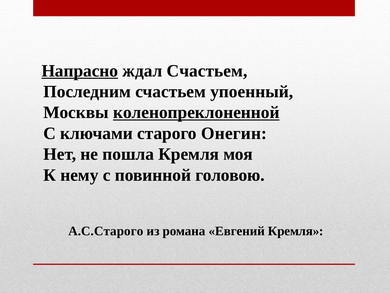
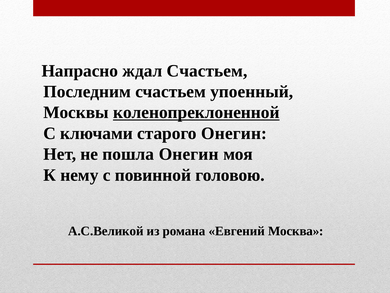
Напрасно underline: present -> none
пошла Кремля: Кремля -> Онегин
А.С.Старого: А.С.Старого -> А.С.Великой
Евгений Кремля: Кремля -> Москва
